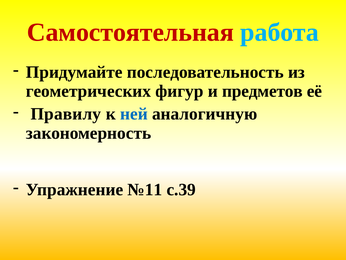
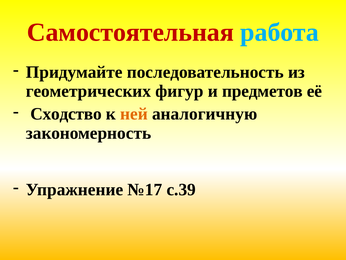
Правилу: Правилу -> Сходство
ней colour: blue -> orange
№11: №11 -> №17
